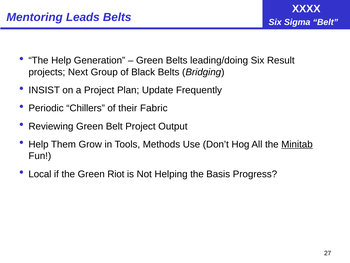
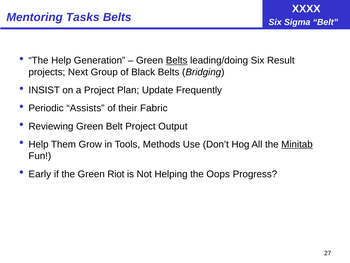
Leads: Leads -> Tasks
Belts at (177, 60) underline: none -> present
Chillers: Chillers -> Assists
Local: Local -> Early
Basis: Basis -> Oops
